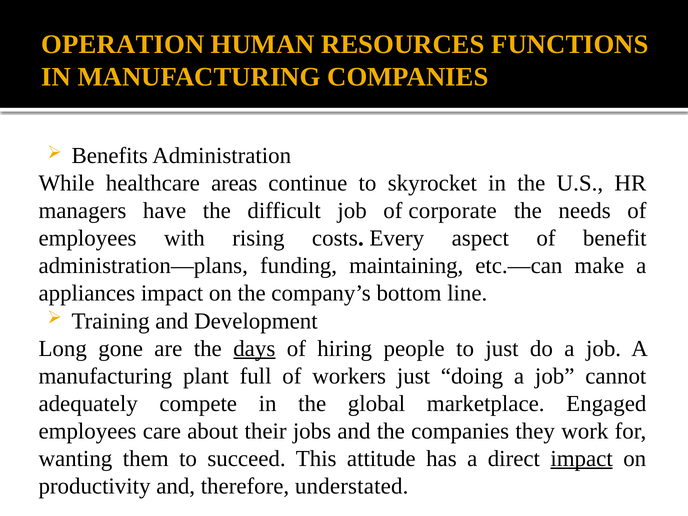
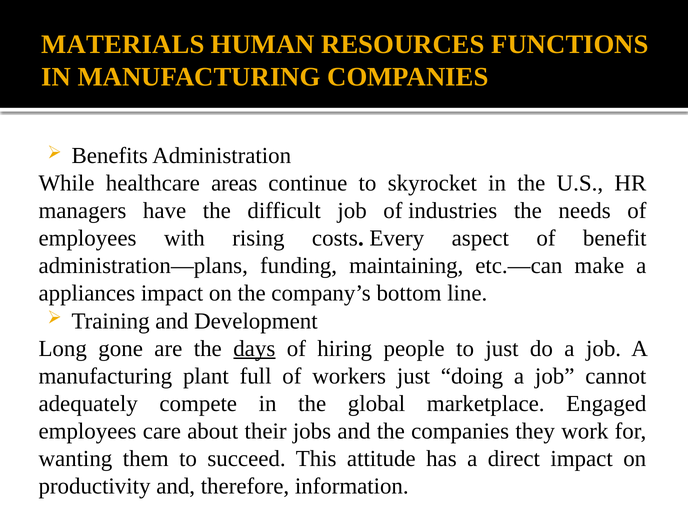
OPERATION: OPERATION -> MATERIALS
corporate: corporate -> industries
impact at (582, 459) underline: present -> none
understated: understated -> information
